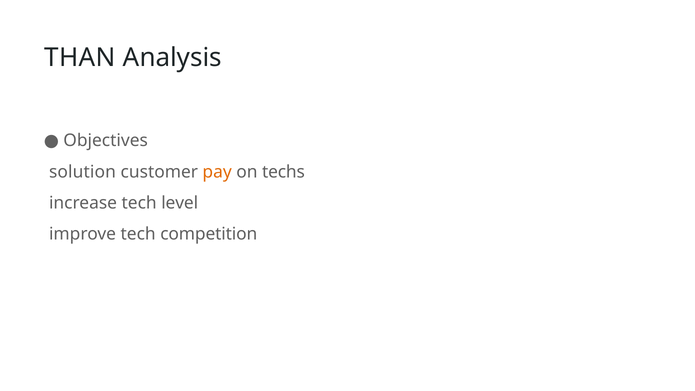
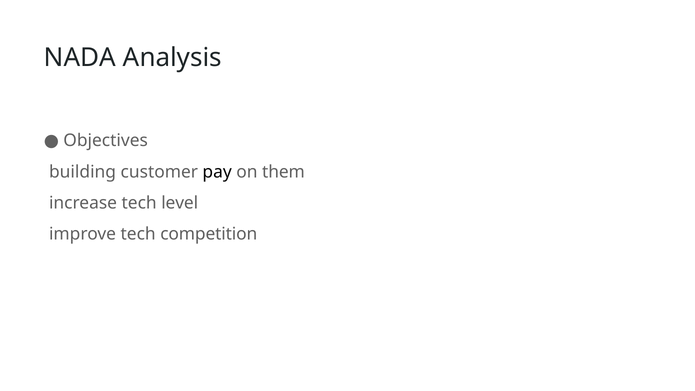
THAN: THAN -> NADA
solution: solution -> building
pay colour: orange -> black
techs: techs -> them
